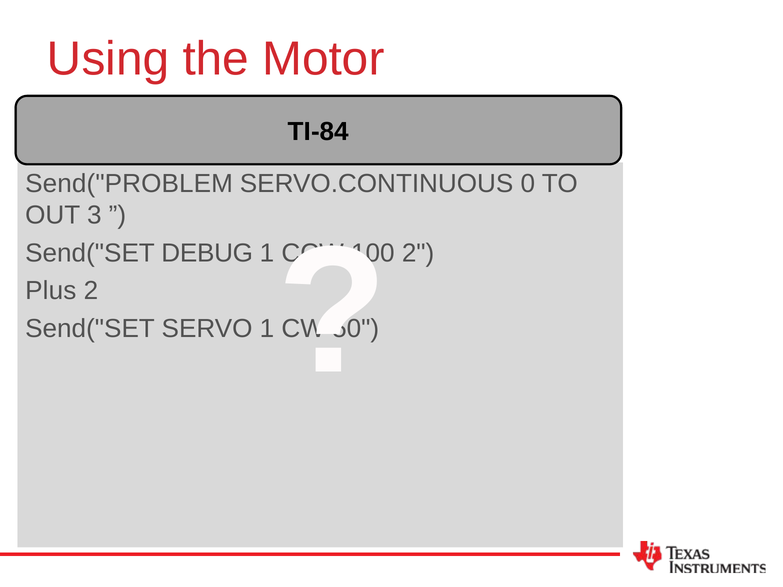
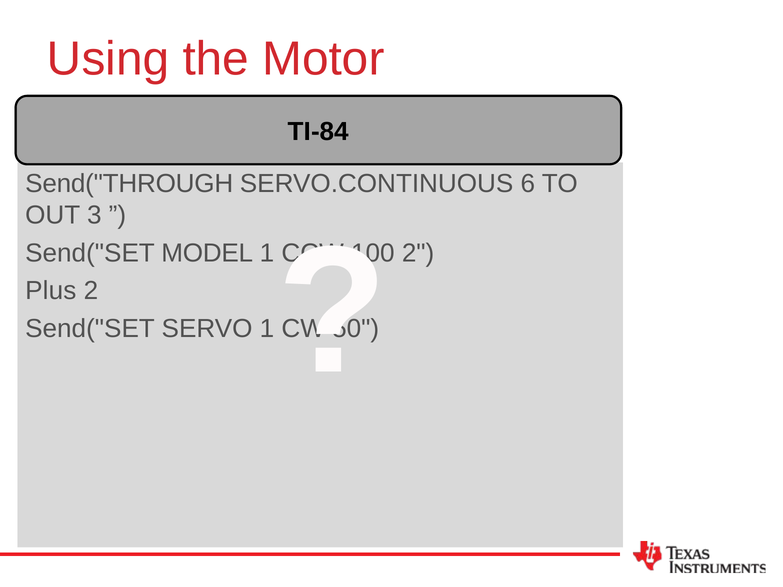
Send("PROBLEM: Send("PROBLEM -> Send("THROUGH
0: 0 -> 6
DEBUG: DEBUG -> MODEL
